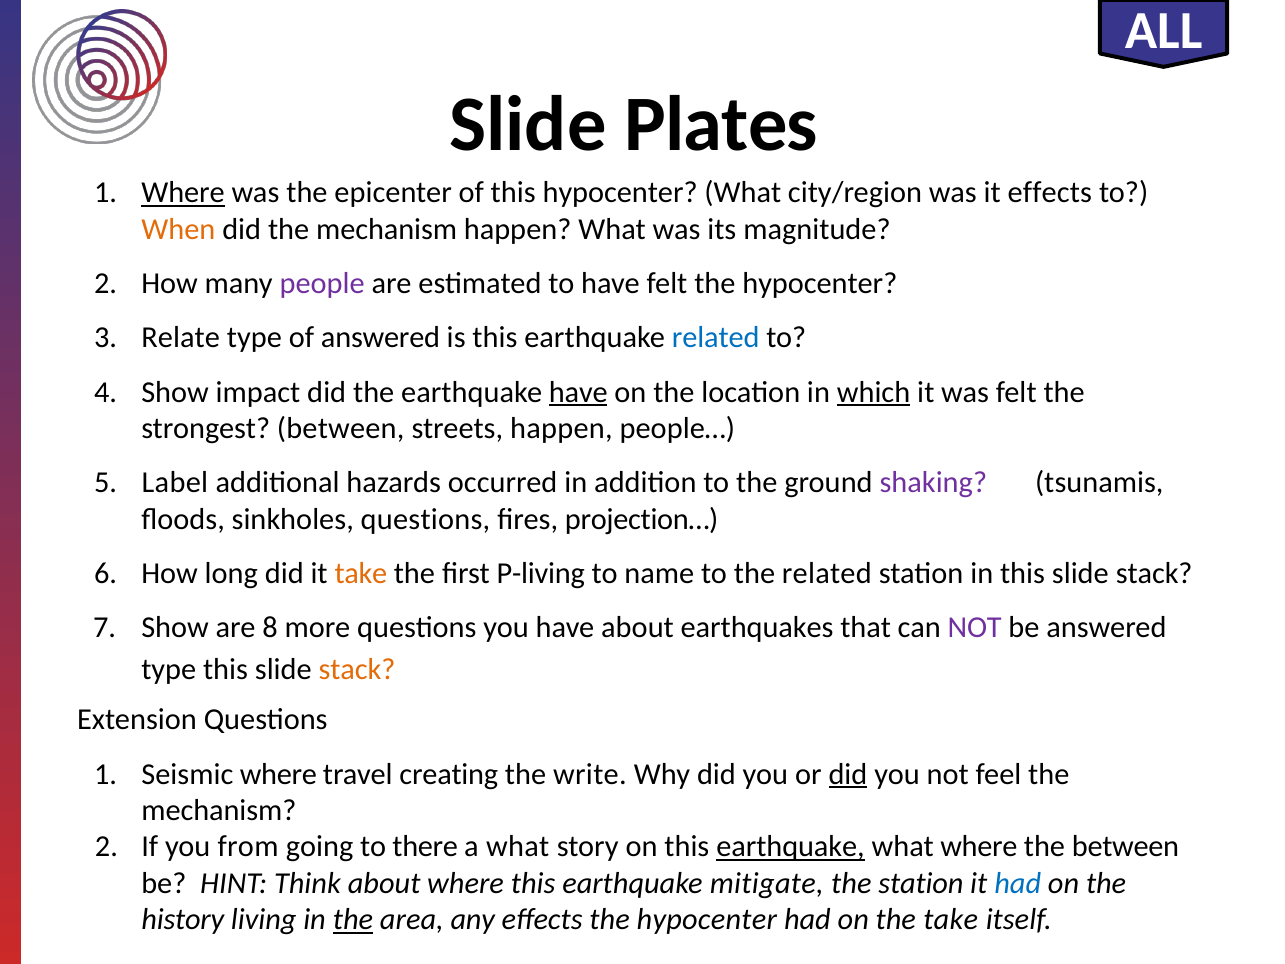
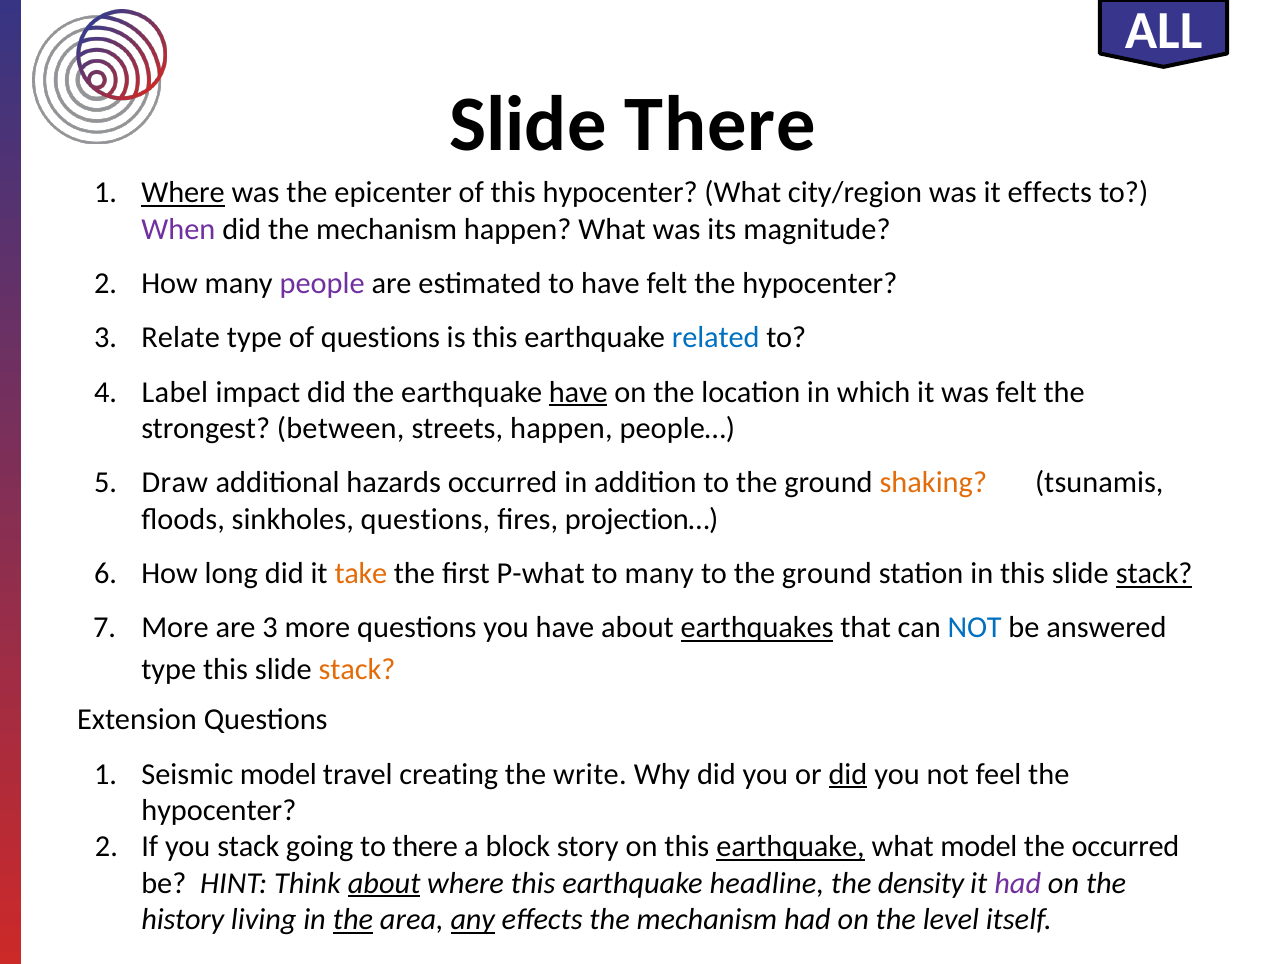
Slide Plates: Plates -> There
When colour: orange -> purple
of answered: answered -> questions
Show at (175, 392): Show -> Label
which underline: present -> none
Label: Label -> Draw
shaking colour: purple -> orange
P-living: P-living -> P-what
to name: name -> many
related at (827, 573): related -> ground
stack at (1154, 573) underline: none -> present
Show at (175, 628): Show -> More
are 8: 8 -> 3
earthquakes underline: none -> present
NOT at (975, 628) colour: purple -> blue
Seismic where: where -> model
mechanism at (219, 810): mechanism -> hypocenter
you from: from -> stack
a what: what -> block
what where: where -> model
the between: between -> occurred
about at (384, 883) underline: none -> present
mitigate: mitigate -> headline
the station: station -> density
had at (1018, 883) colour: blue -> purple
any underline: none -> present
effects the hypocenter: hypocenter -> mechanism
the take: take -> level
